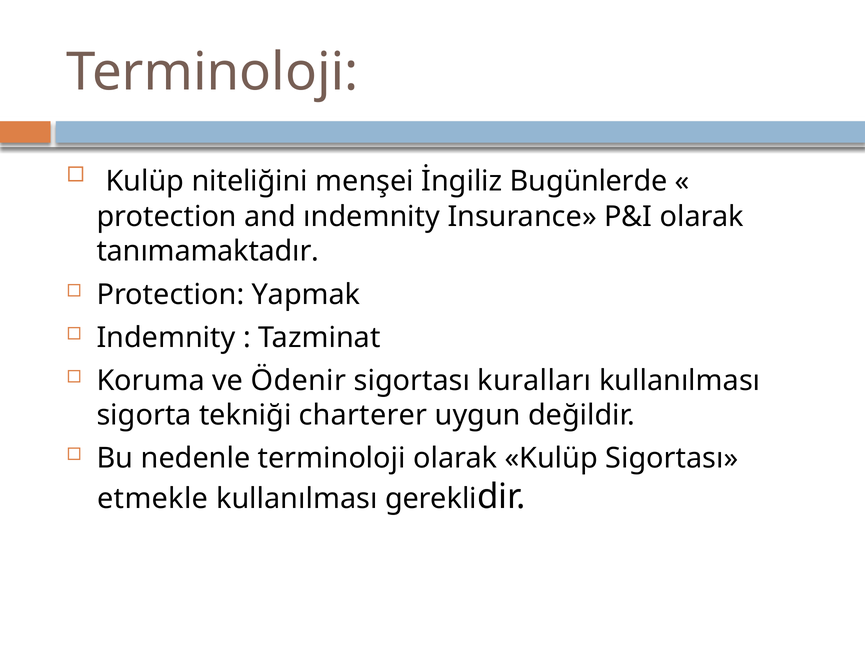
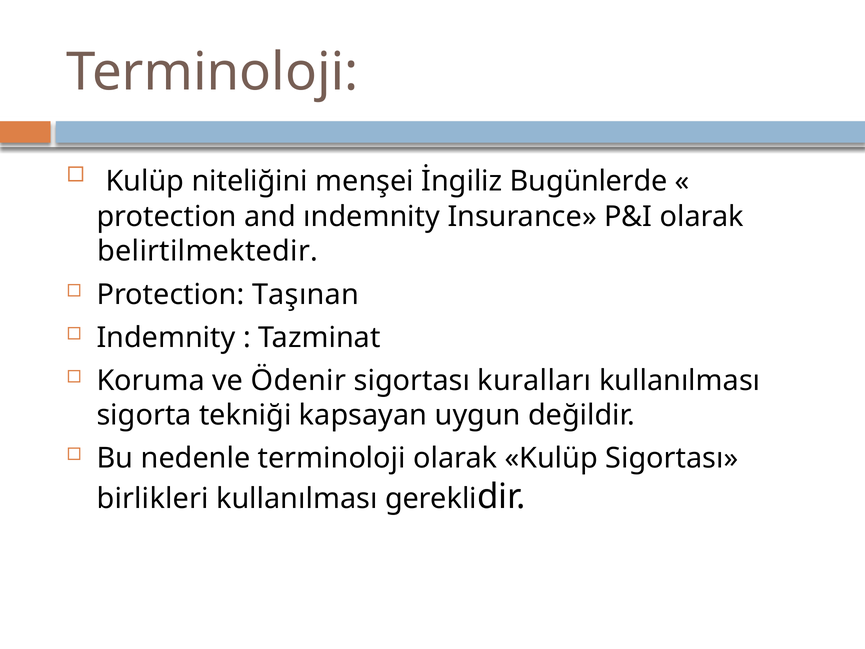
tanımamaktadır: tanımamaktadır -> belirtilmektedir
Yapmak: Yapmak -> Taşınan
charterer: charterer -> kapsayan
etmekle: etmekle -> birlikleri
